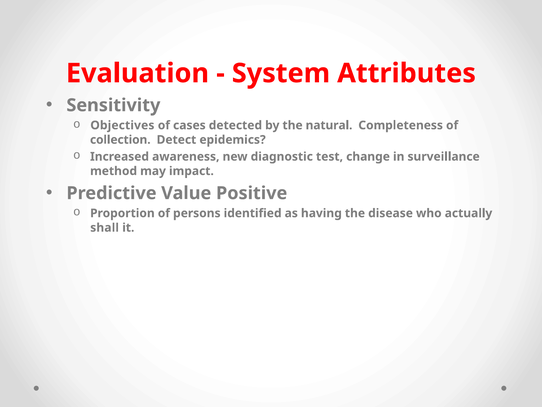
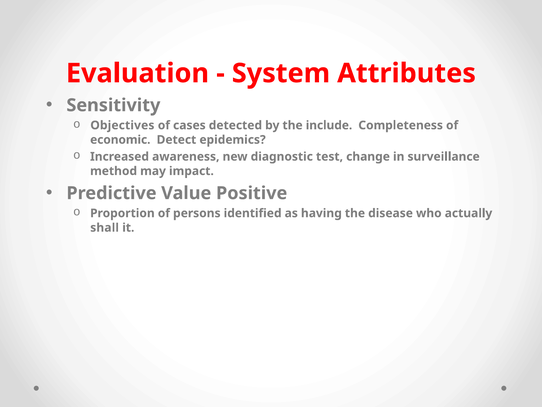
natural: natural -> include
collection: collection -> economic
